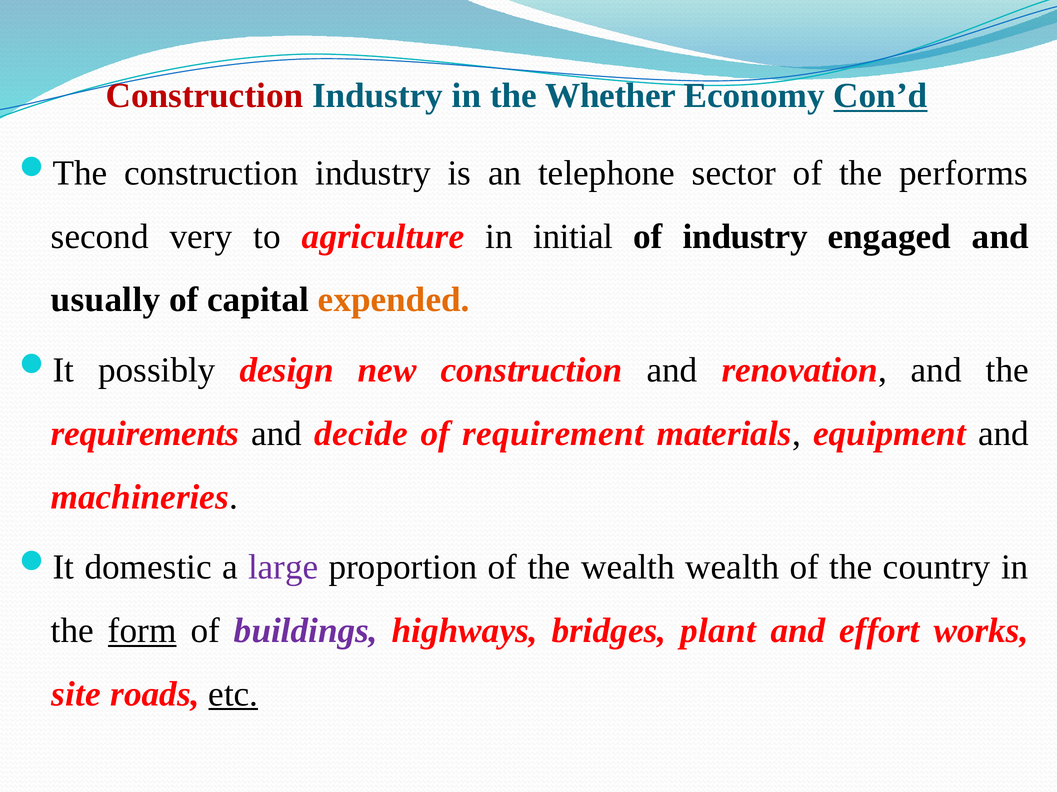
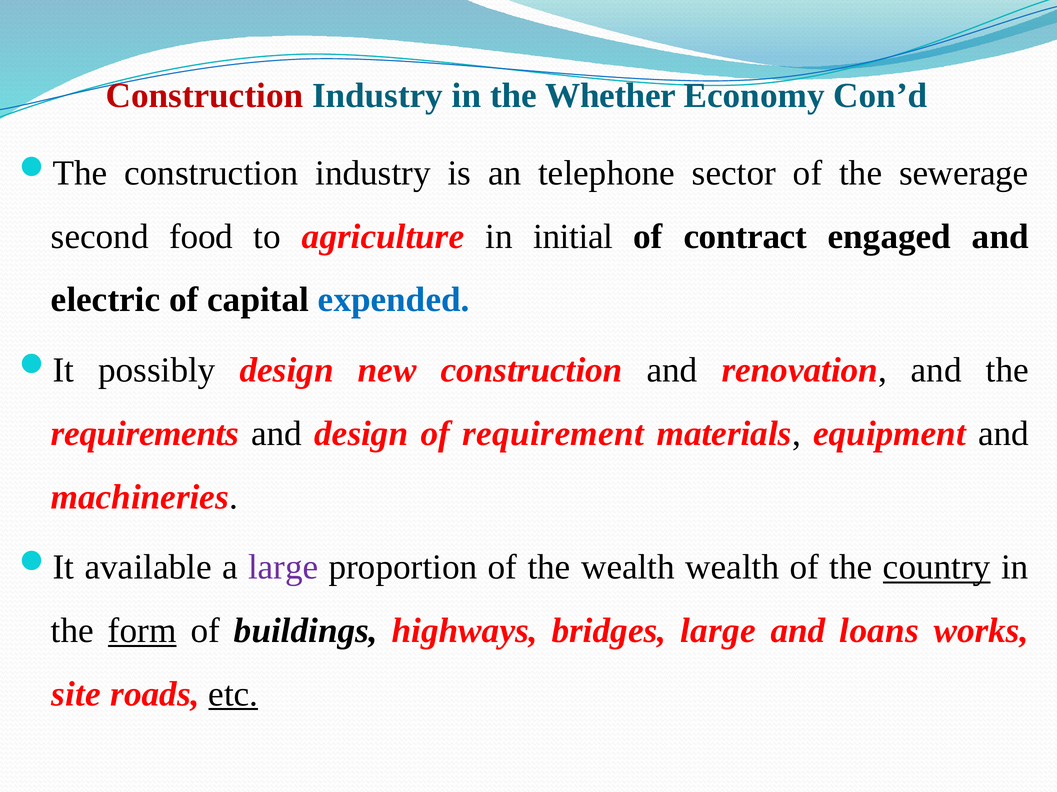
Con’d underline: present -> none
performs: performs -> sewerage
very: very -> food
of industry: industry -> contract
usually: usually -> electric
expended colour: orange -> blue
and decide: decide -> design
domestic: domestic -> available
country underline: none -> present
buildings colour: purple -> black
bridges plant: plant -> large
effort: effort -> loans
